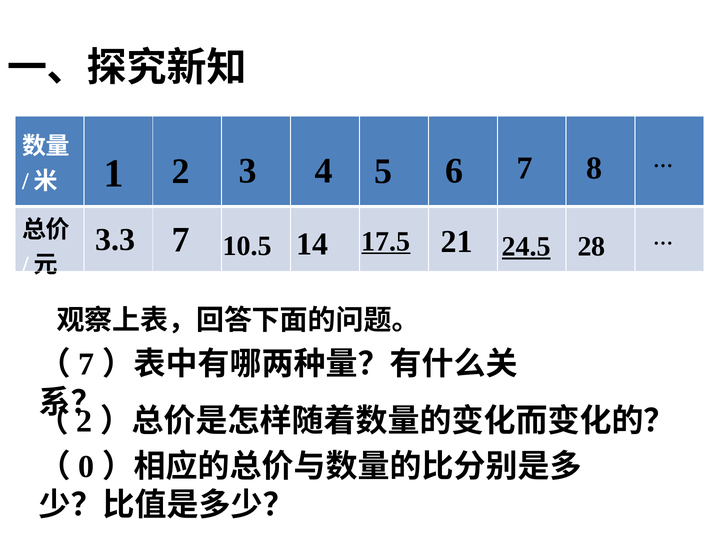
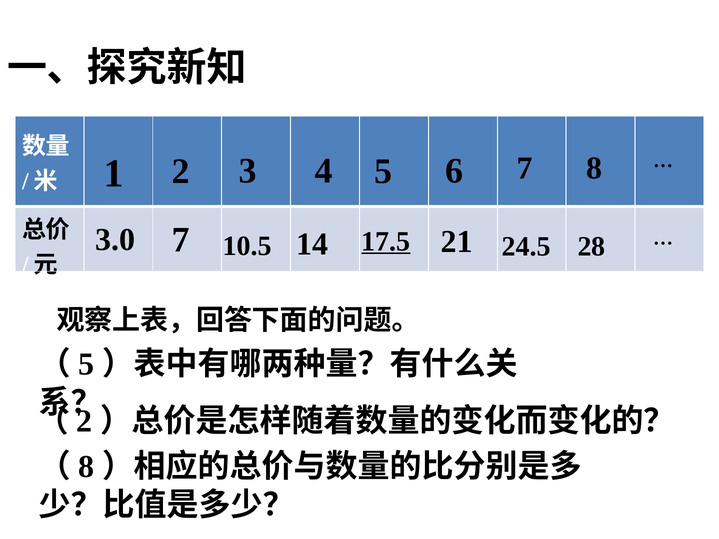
3.3: 3.3 -> 3.0
24.5 underline: present -> none
7 at (86, 364): 7 -> 5
0 at (86, 467): 0 -> 8
